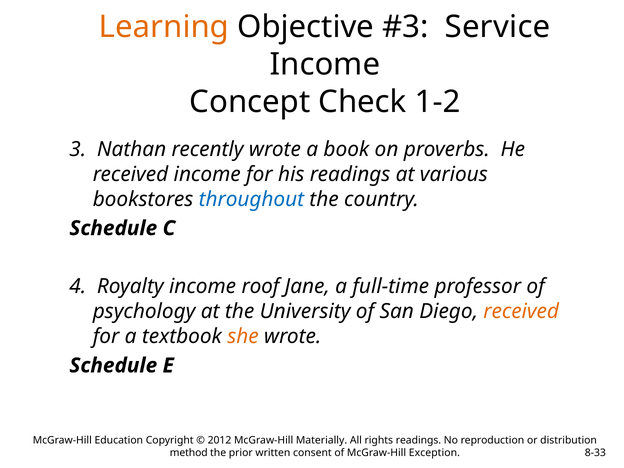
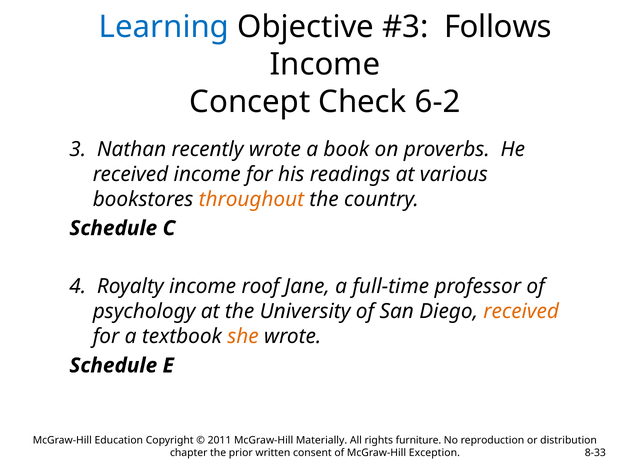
Learning colour: orange -> blue
Service: Service -> Follows
1-2: 1-2 -> 6-2
throughout colour: blue -> orange
2012: 2012 -> 2011
rights readings: readings -> furniture
method: method -> chapter
